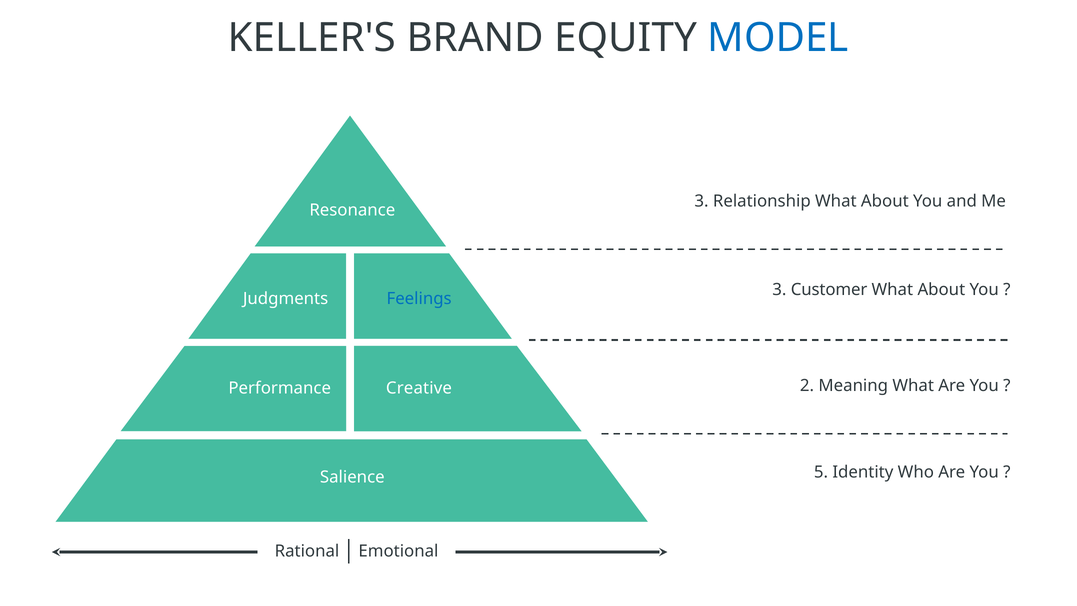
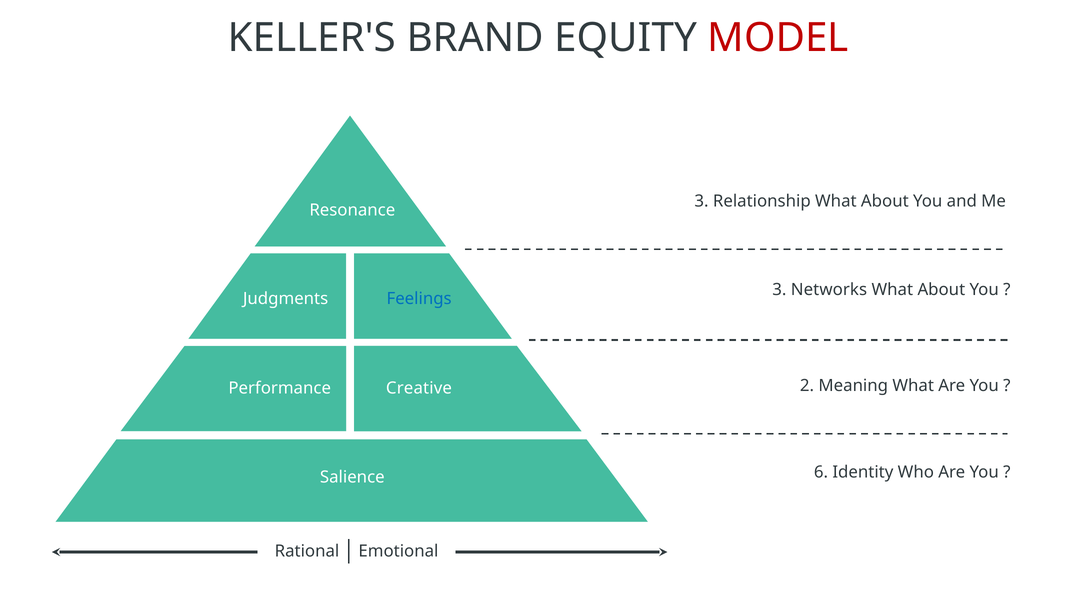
MODEL colour: blue -> red
Customer: Customer -> Networks
5: 5 -> 6
